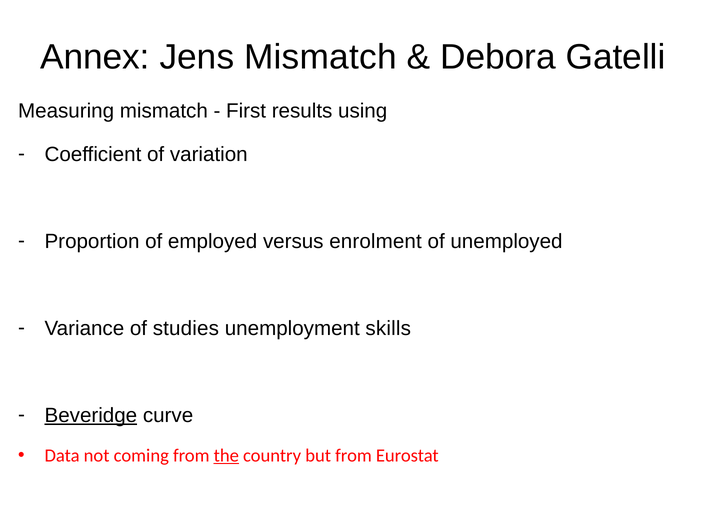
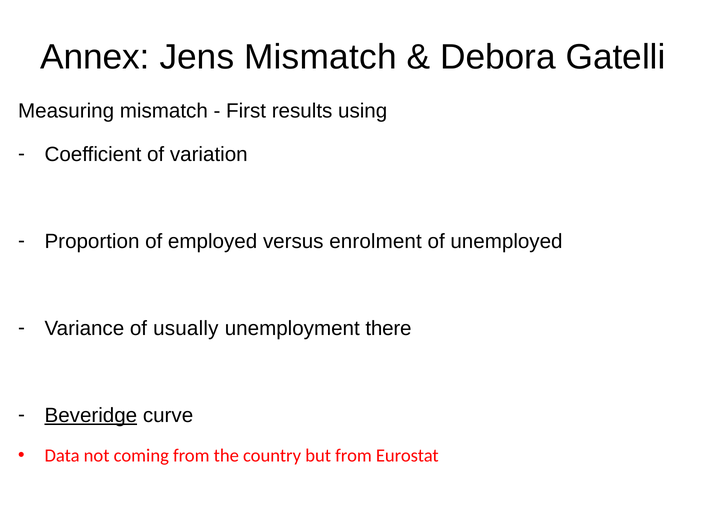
studies: studies -> usually
skills: skills -> there
the underline: present -> none
